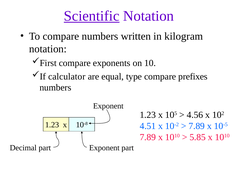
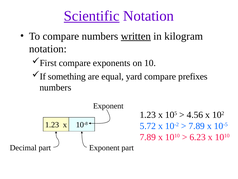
written underline: none -> present
calculator: calculator -> something
type: type -> yard
4.51: 4.51 -> 5.72
5.85: 5.85 -> 6.23
